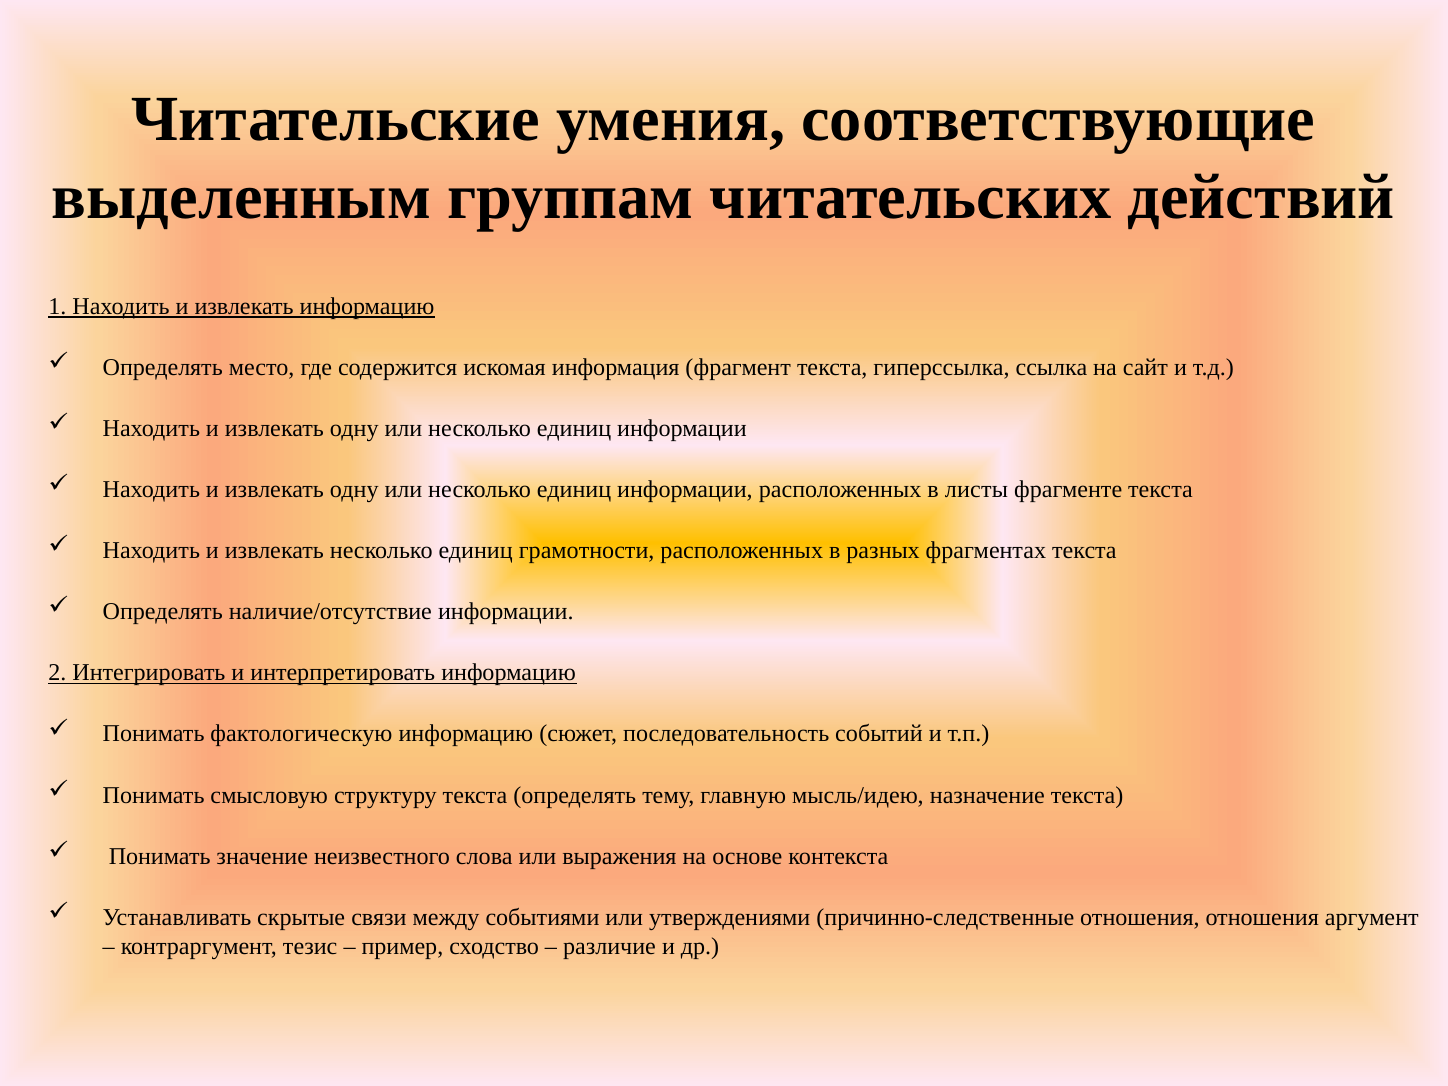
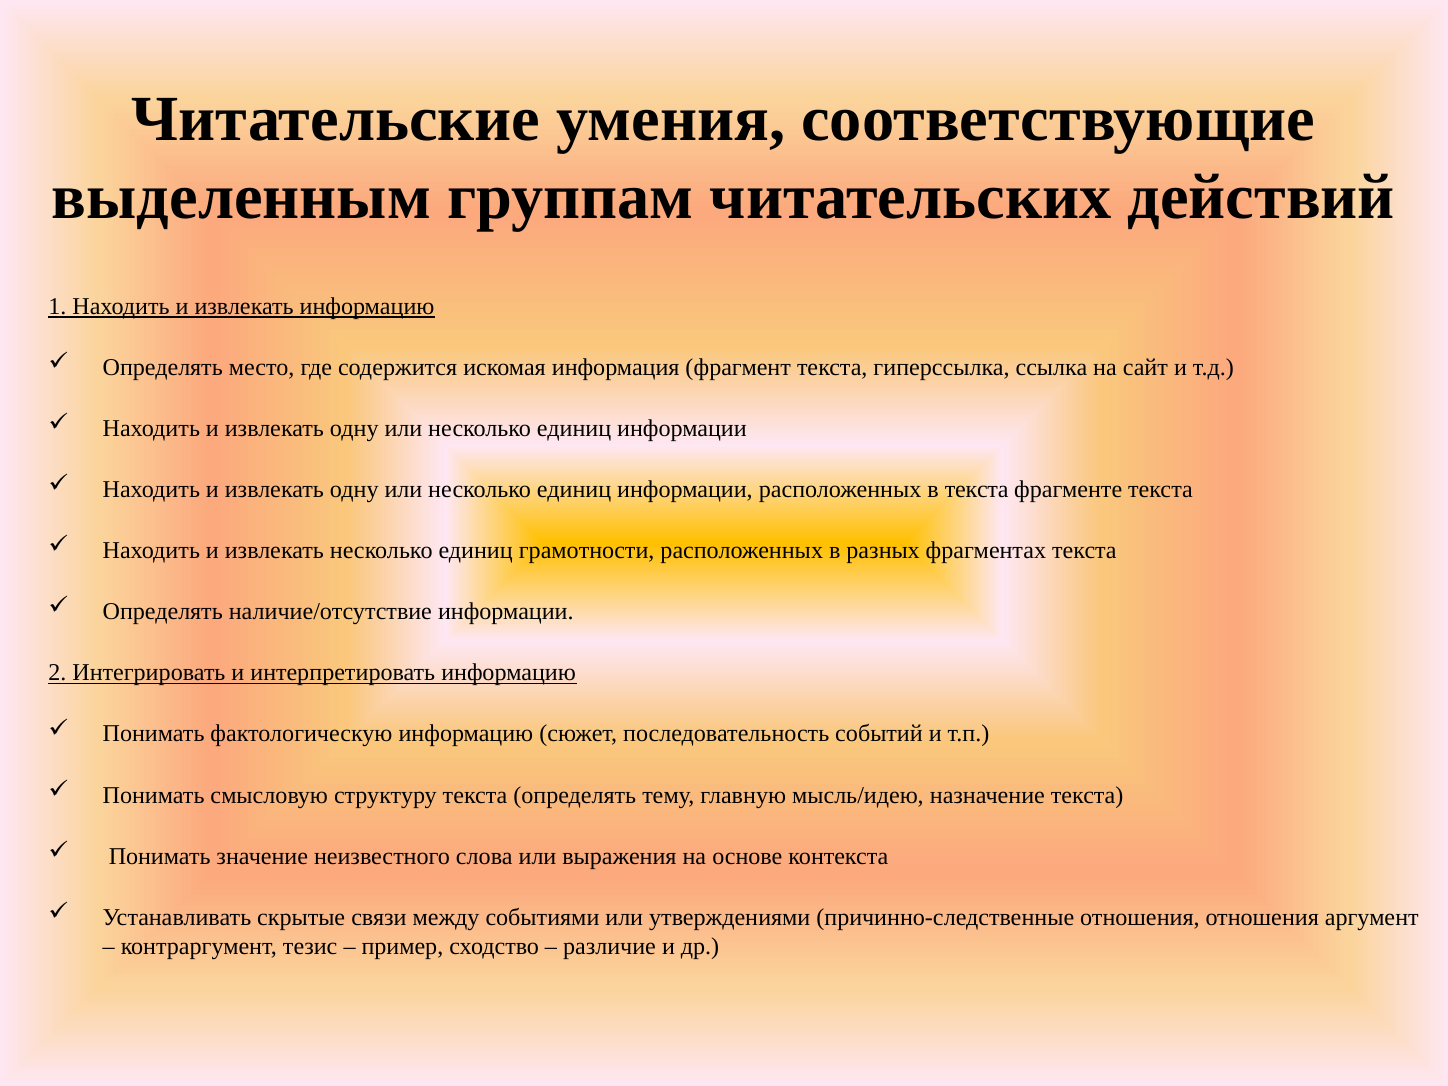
в листы: листы -> текста
